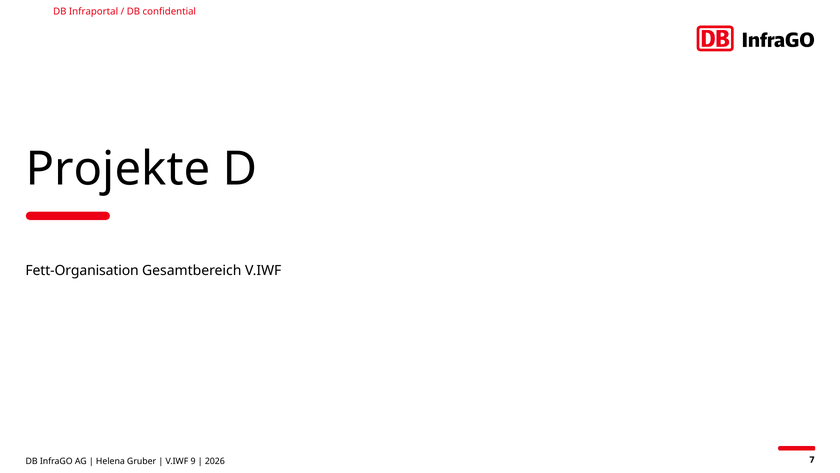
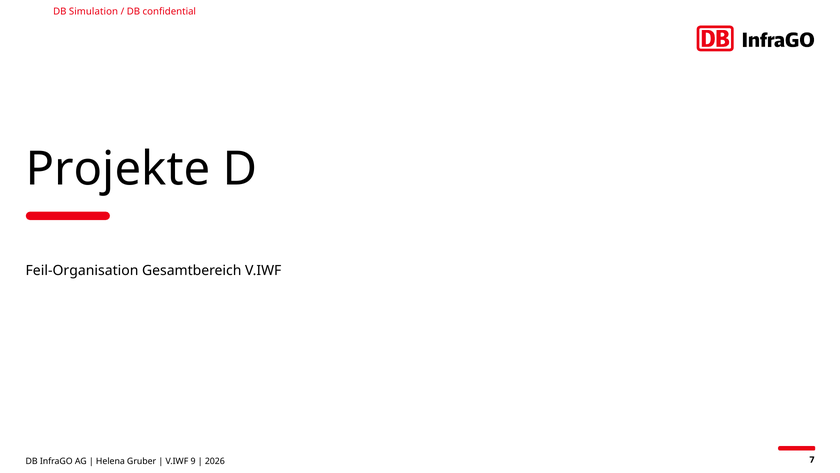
Infraportal: Infraportal -> Simulation
Fett-Organisation: Fett-Organisation -> Feil-Organisation
